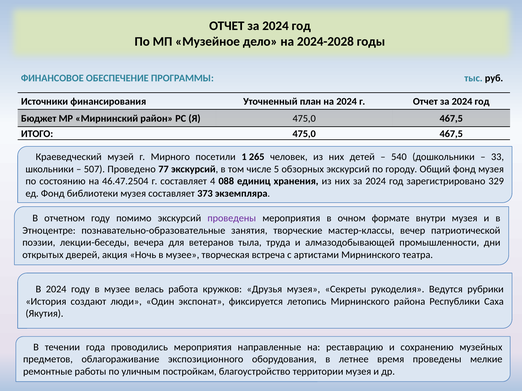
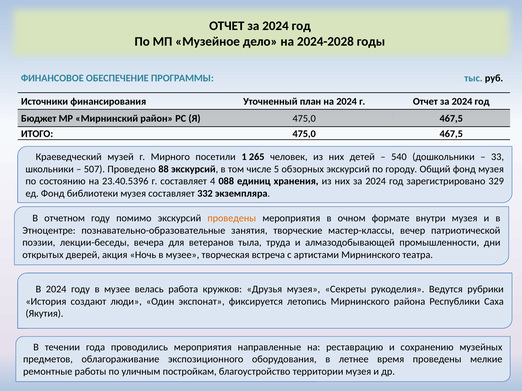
77: 77 -> 88
46.47.2504: 46.47.2504 -> 23.40.5396
373: 373 -> 332
проведены at (232, 218) colour: purple -> orange
